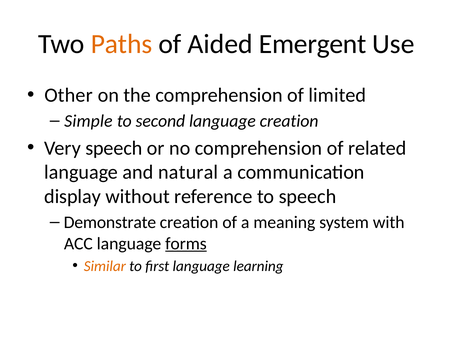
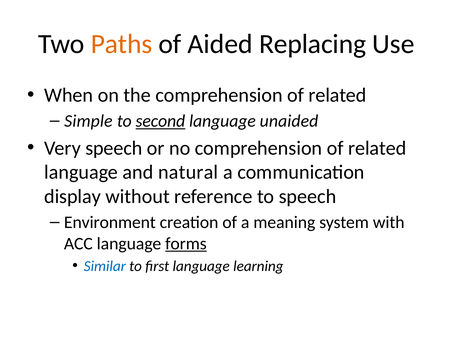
Emergent: Emergent -> Replacing
Other: Other -> When
the comprehension of limited: limited -> related
second underline: none -> present
language creation: creation -> unaided
Demonstrate: Demonstrate -> Environment
Similar colour: orange -> blue
